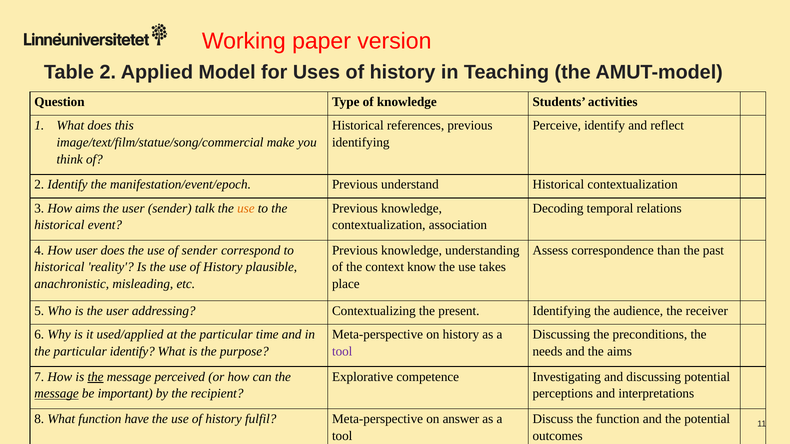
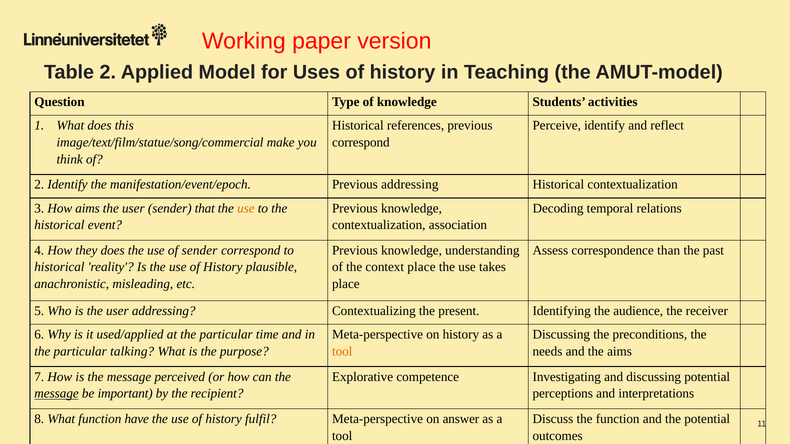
identifying at (361, 142): identifying -> correspond
Previous understand: understand -> addressing
talk: talk -> that
How user: user -> they
context know: know -> place
particular identify: identify -> talking
tool at (342, 352) colour: purple -> orange
the at (96, 377) underline: present -> none
